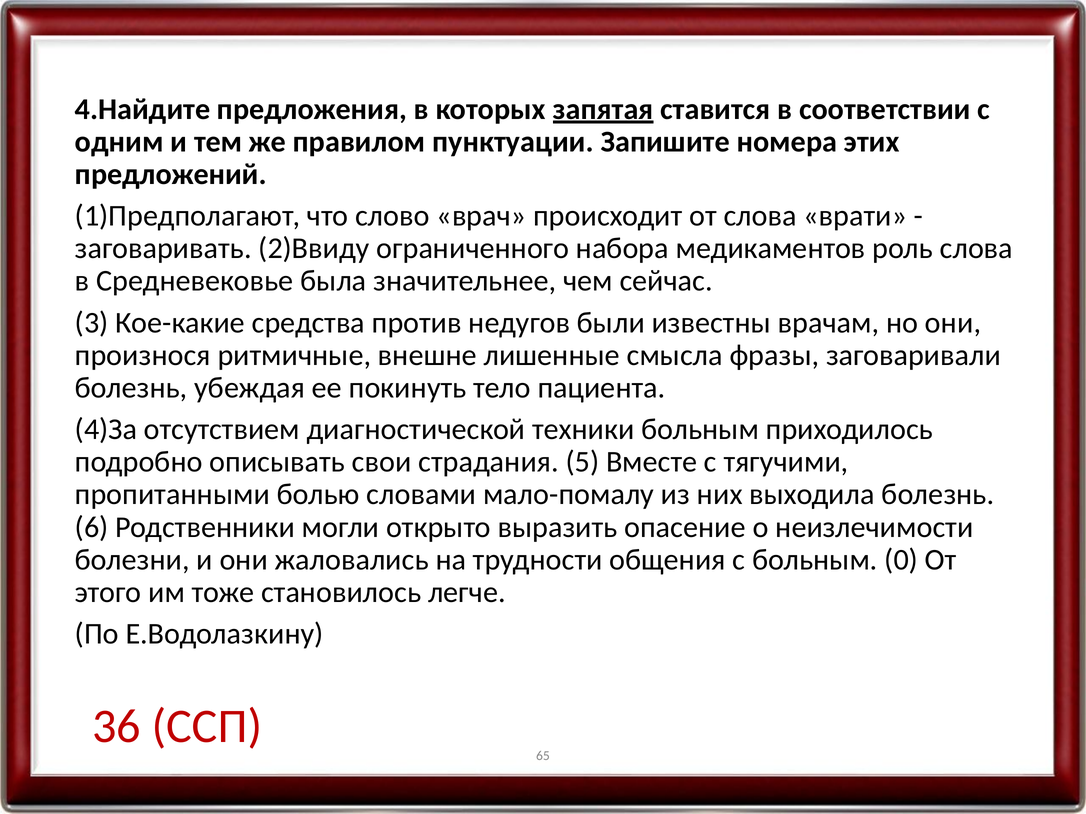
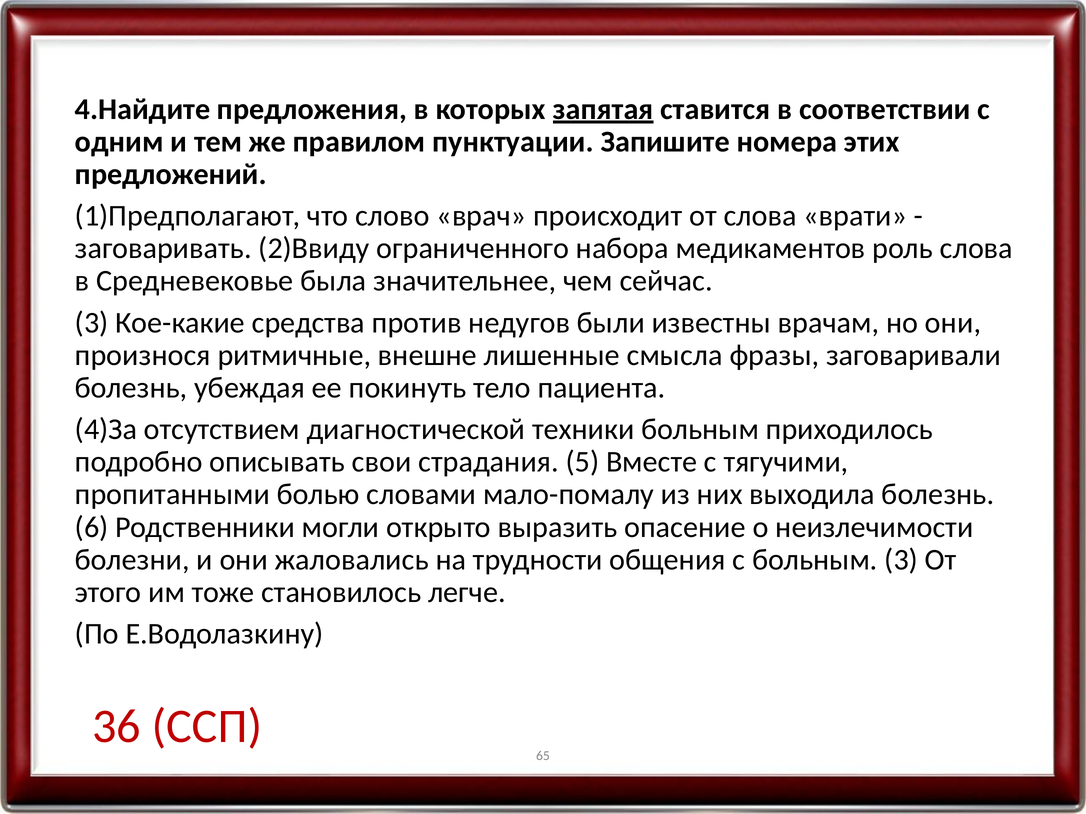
больным 0: 0 -> 3
